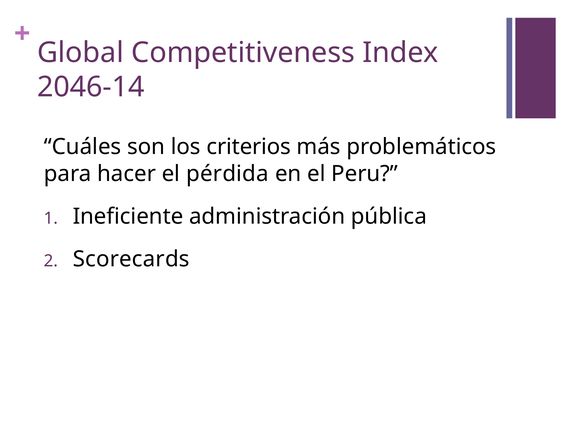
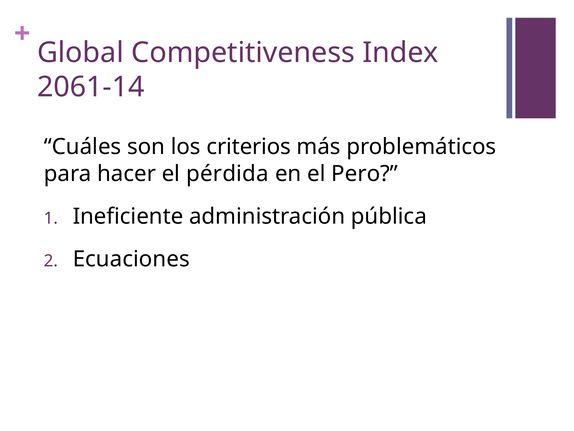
2046-14: 2046-14 -> 2061-14
Peru: Peru -> Pero
Scorecards: Scorecards -> Ecuaciones
